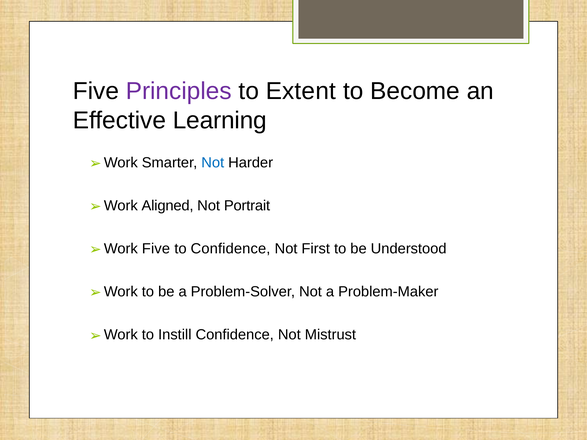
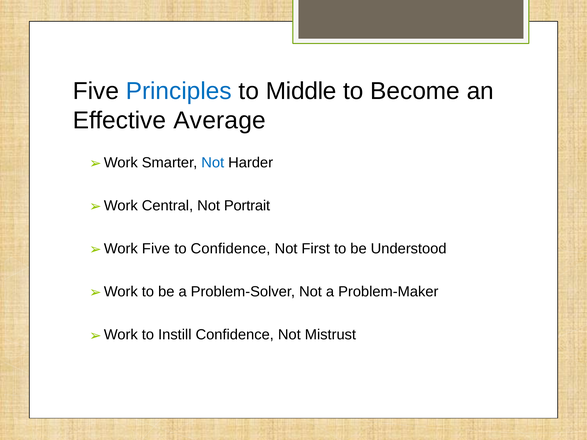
Principles colour: purple -> blue
Extent: Extent -> Middle
Learning: Learning -> Average
Aligned: Aligned -> Central
